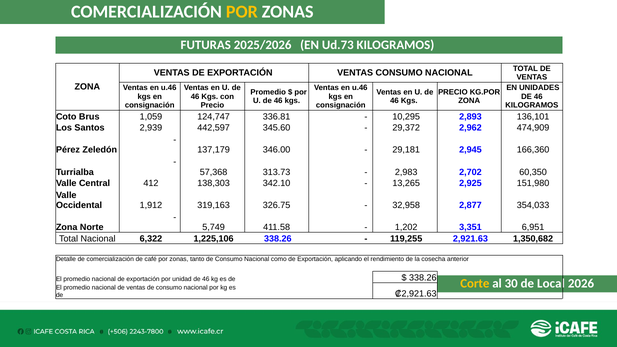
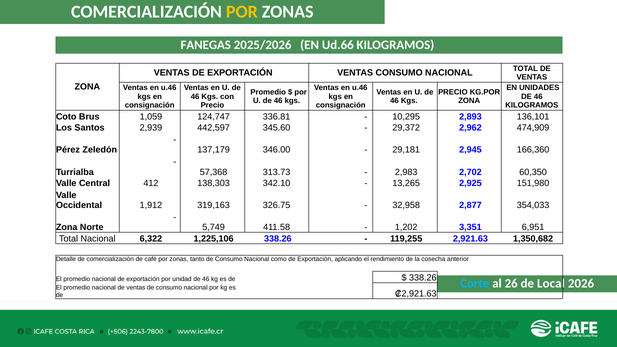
FUTURAS: FUTURAS -> FANEGAS
Ud.73: Ud.73 -> Ud.66
Corte colour: yellow -> light blue
30: 30 -> 26
